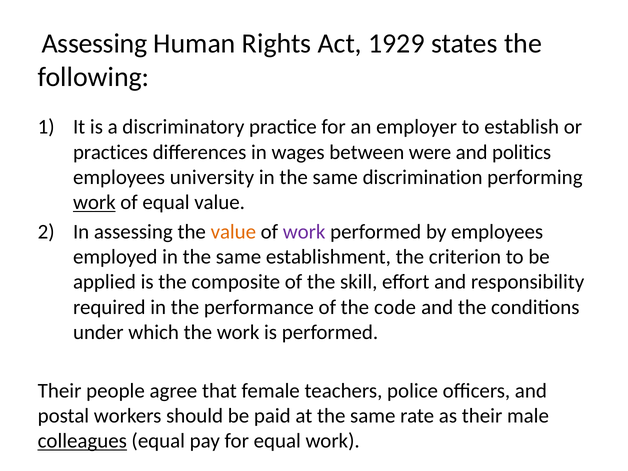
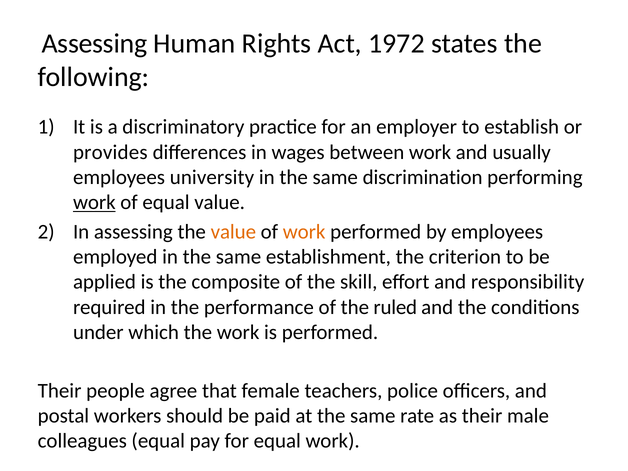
1929: 1929 -> 1972
practices: practices -> provides
between were: were -> work
politics: politics -> usually
work at (304, 232) colour: purple -> orange
code: code -> ruled
colleagues underline: present -> none
